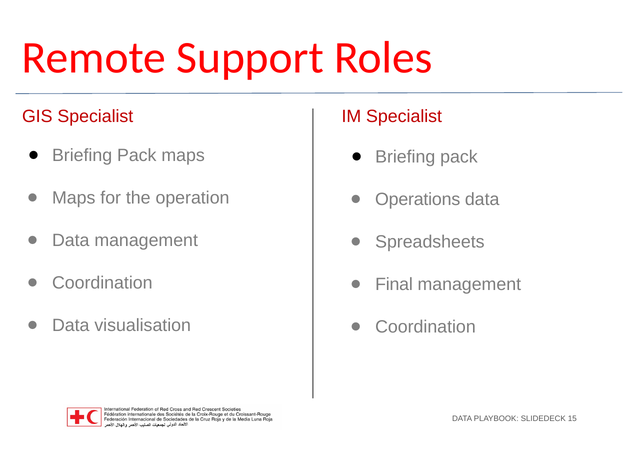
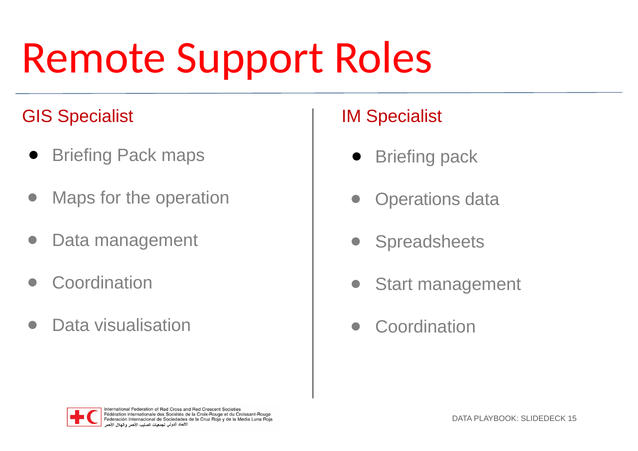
Final: Final -> Start
